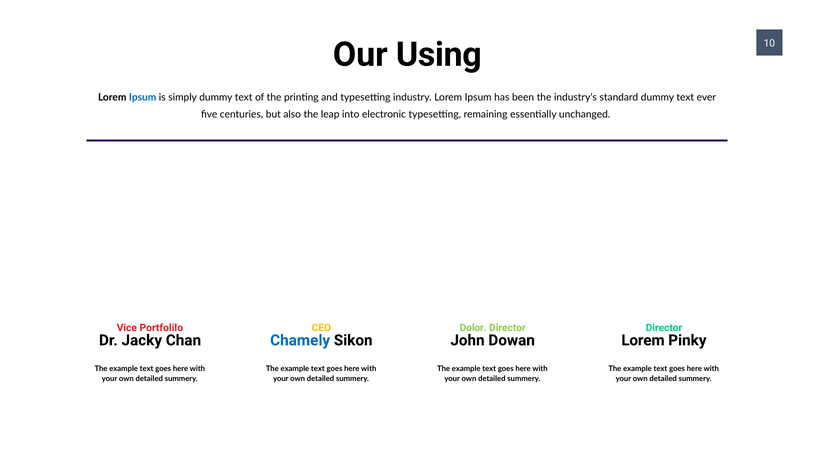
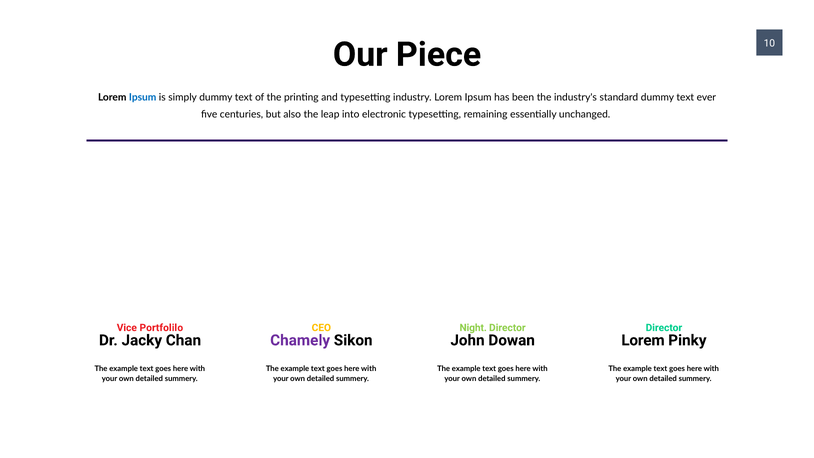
Using: Using -> Piece
Dolor: Dolor -> Night
Chamely colour: blue -> purple
